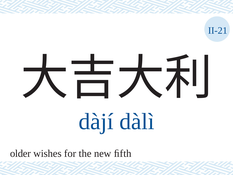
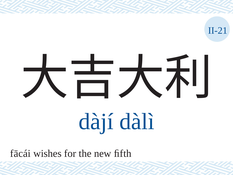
older: older -> fācái
